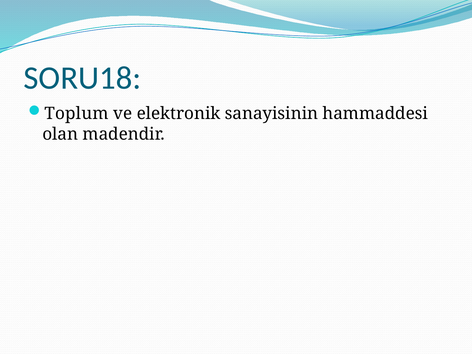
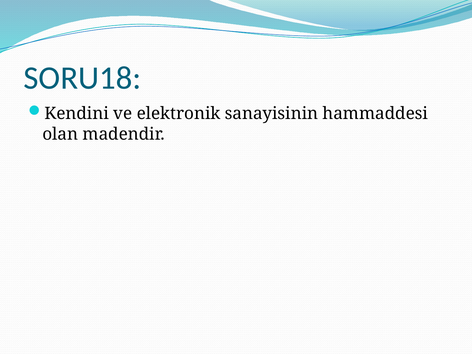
Toplum: Toplum -> Kendini
